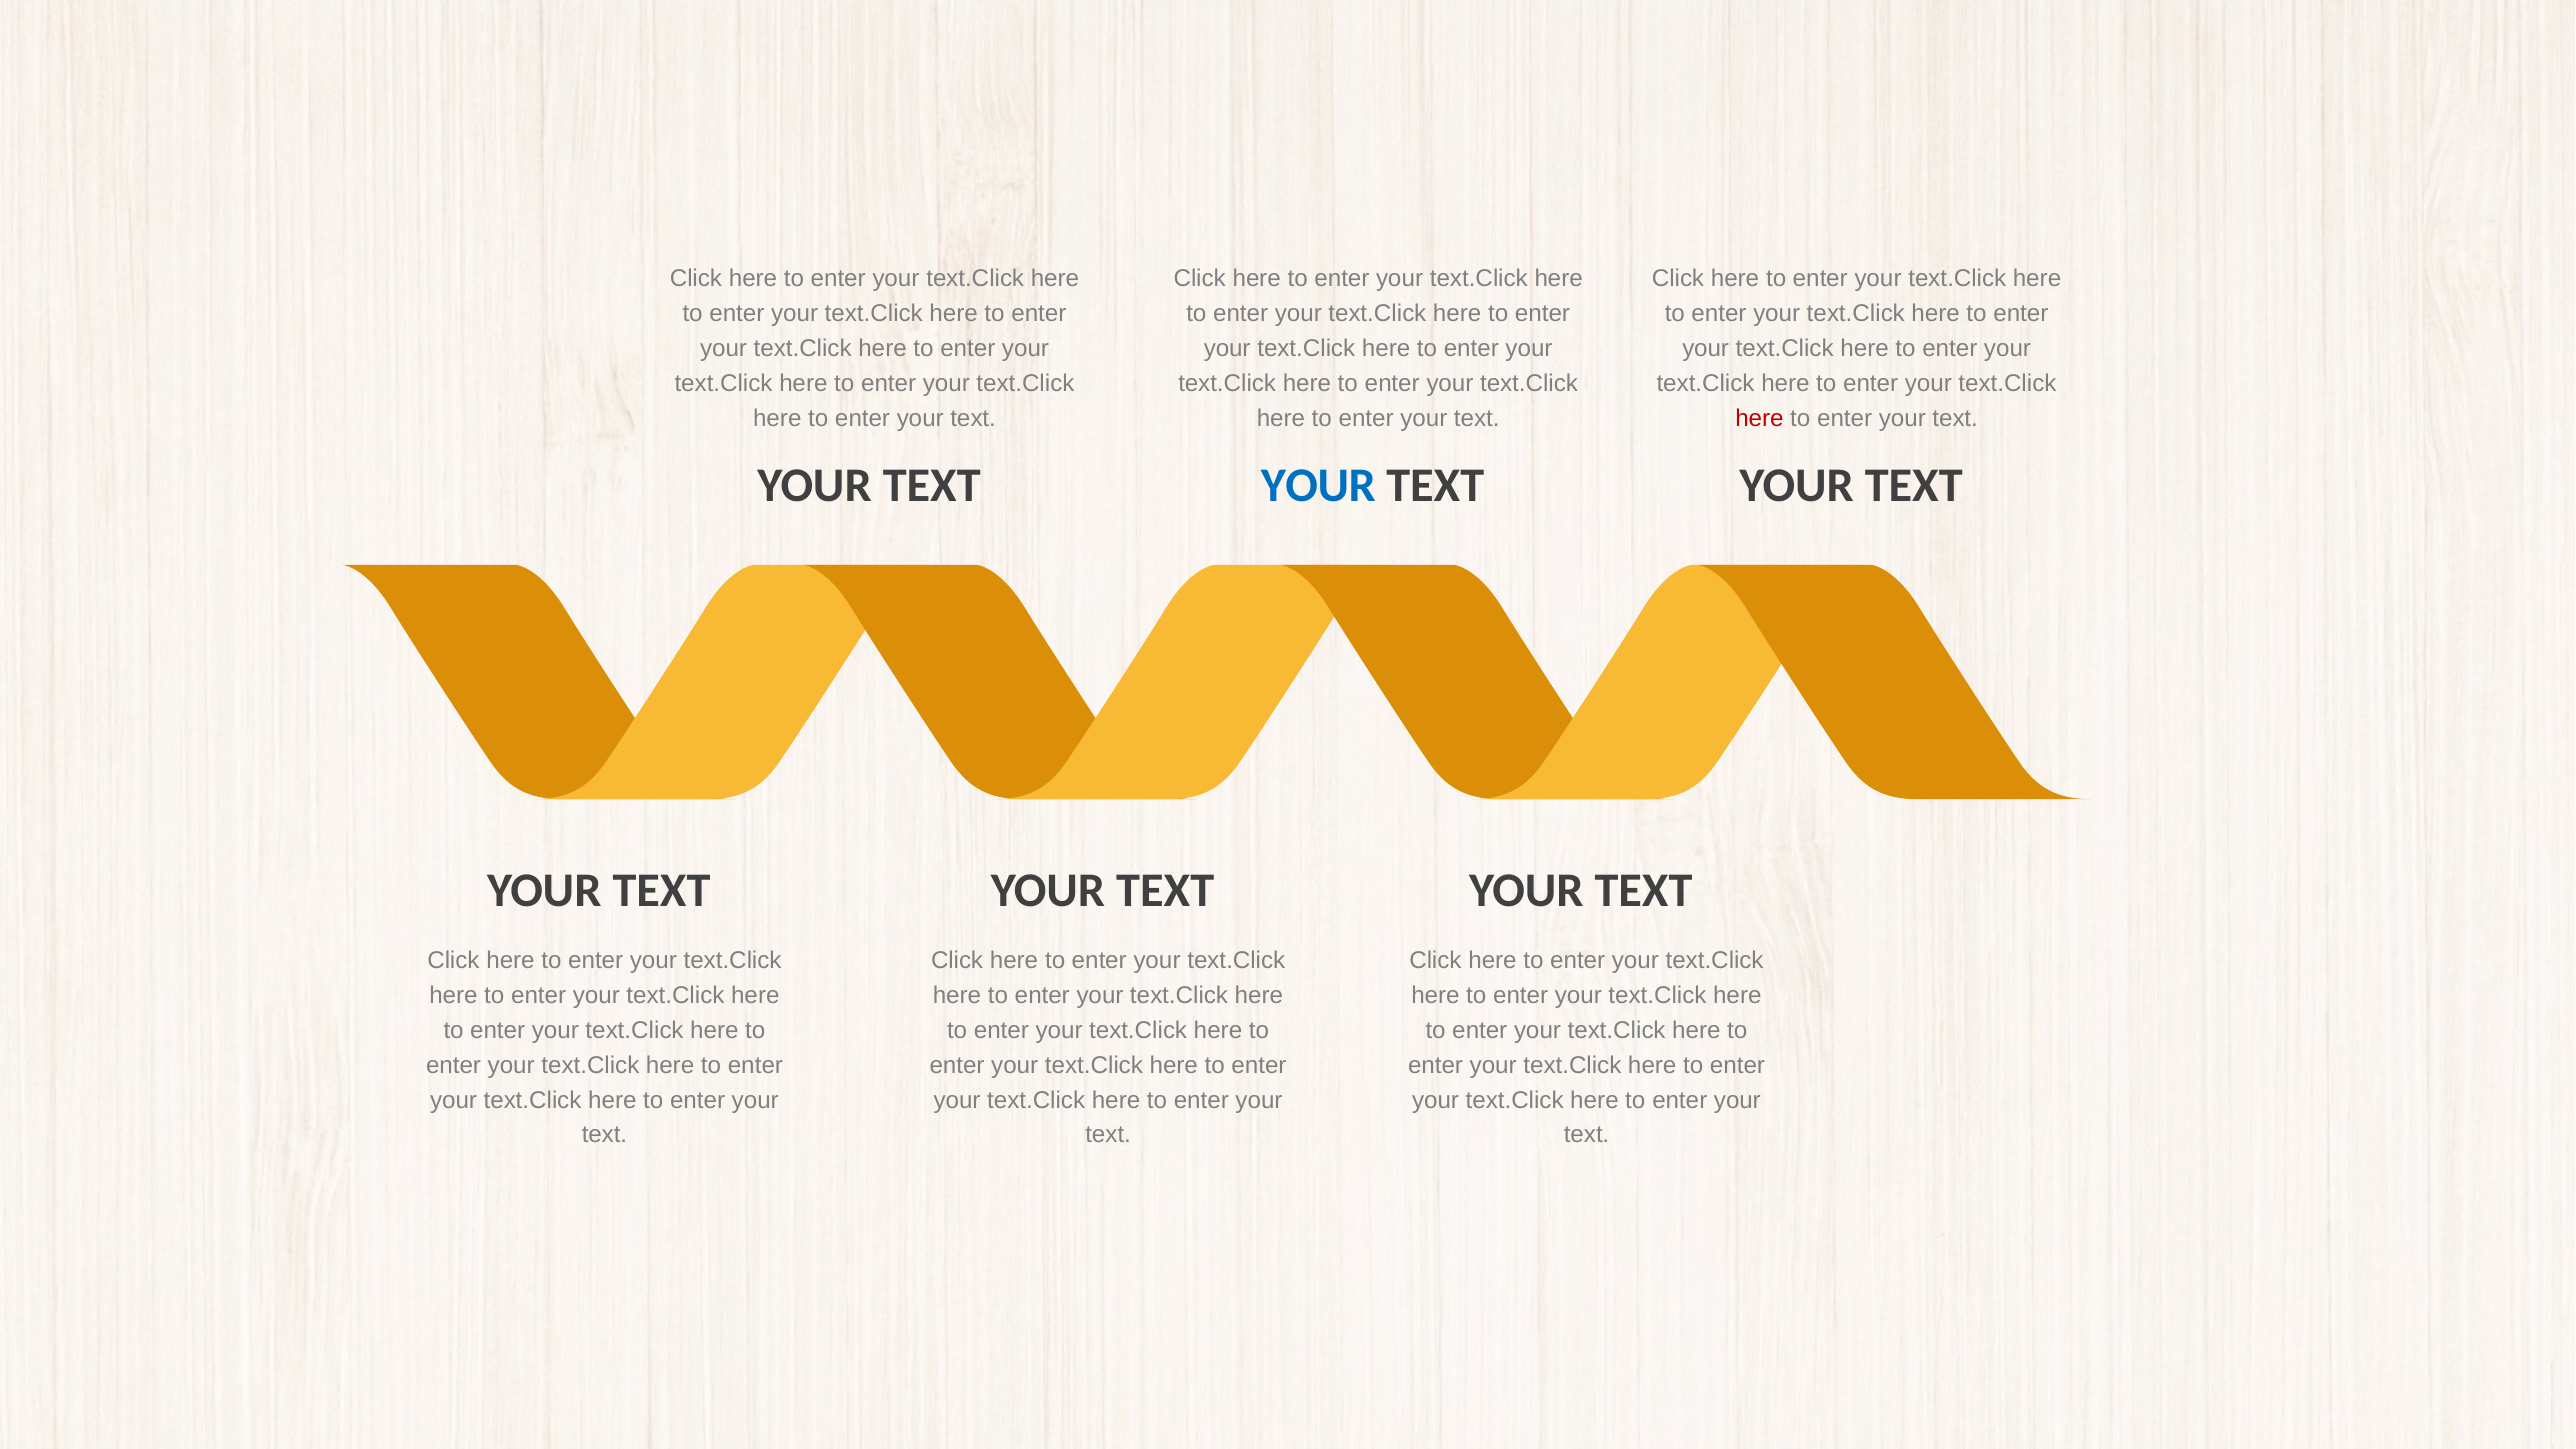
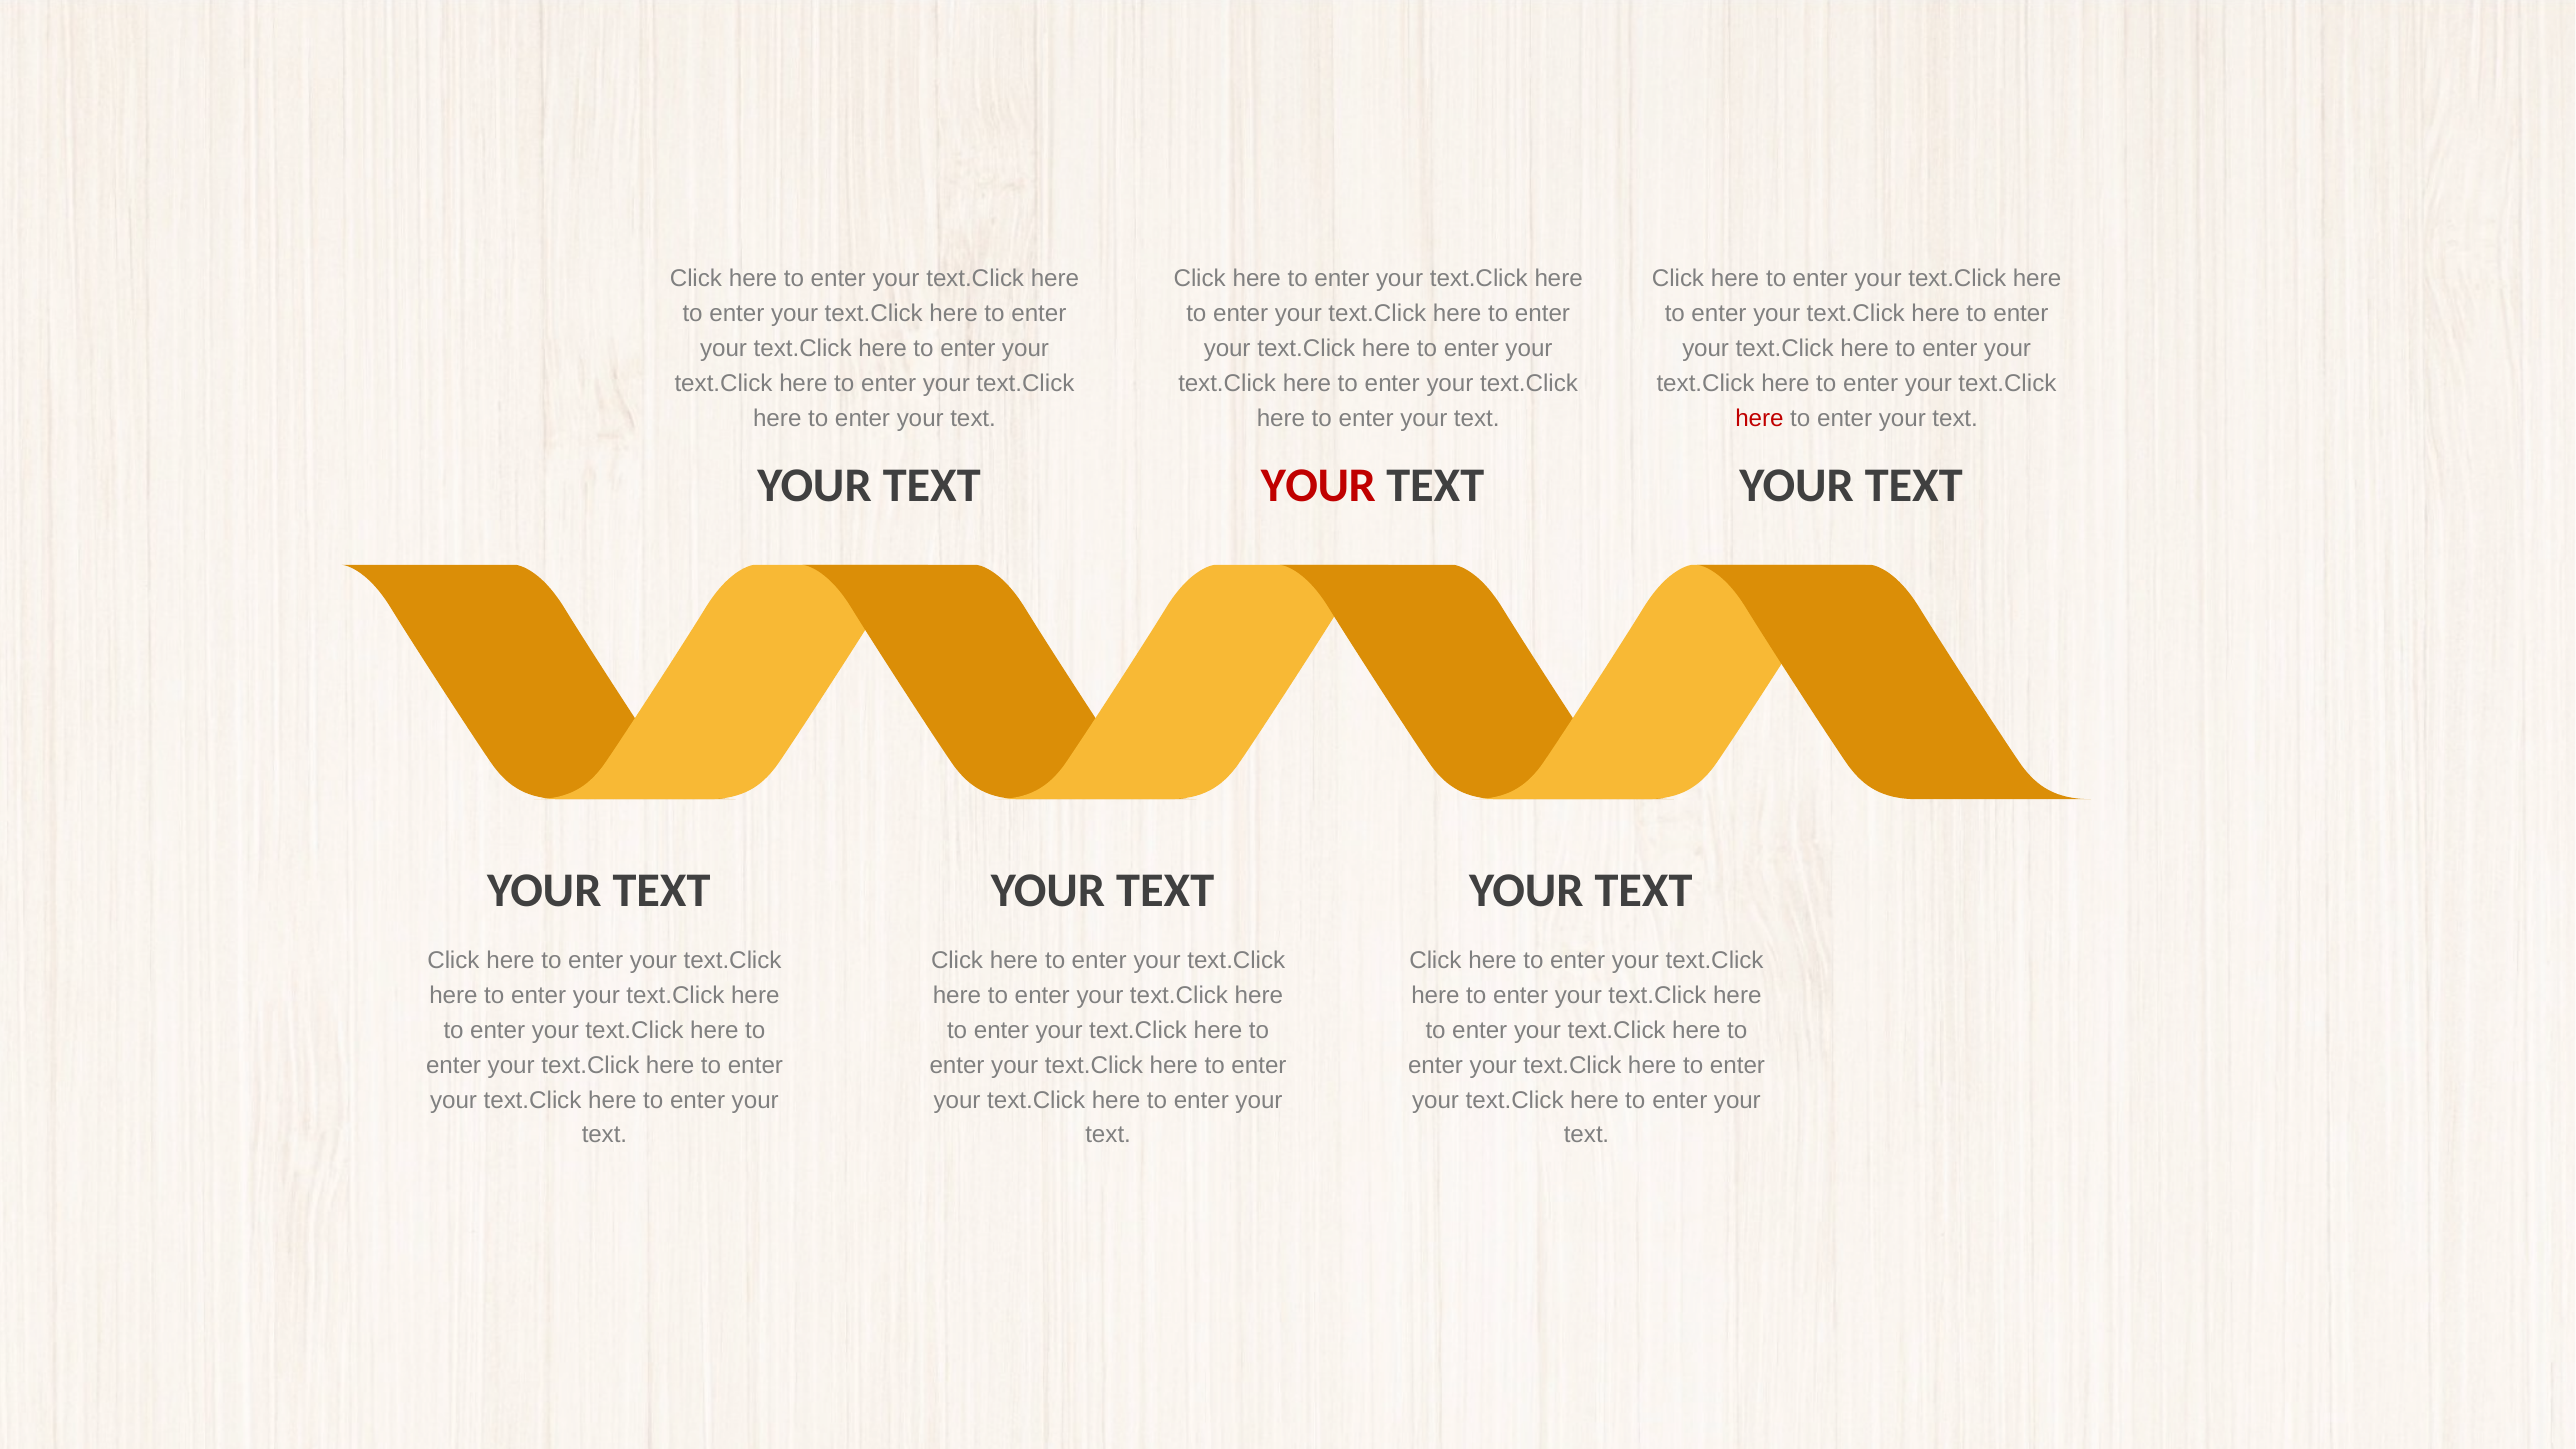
YOUR at (1318, 486) colour: blue -> red
